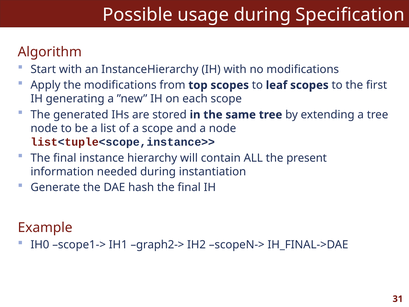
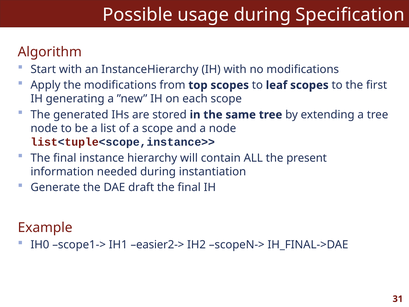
hash: hash -> draft
graph2->: graph2-> -> easier2->
